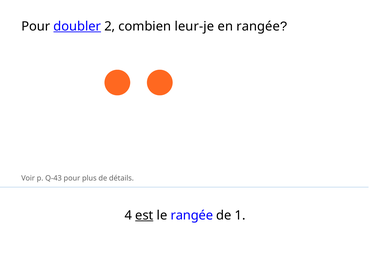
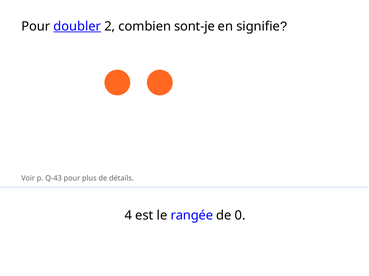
leur-je: leur-je -> sont-je
en rangée: rangée -> signifie
est underline: present -> none
1: 1 -> 0
